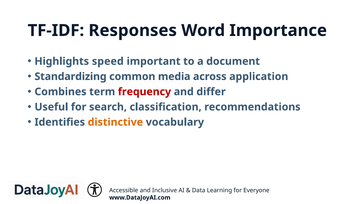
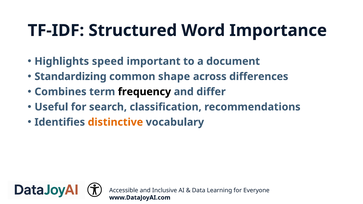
Responses: Responses -> Structured
media: media -> shape
application: application -> differences
frequency colour: red -> black
